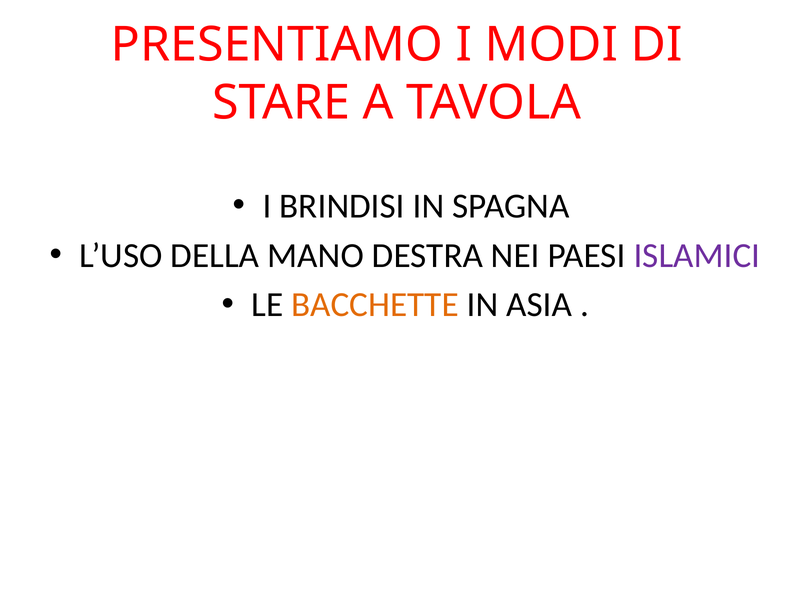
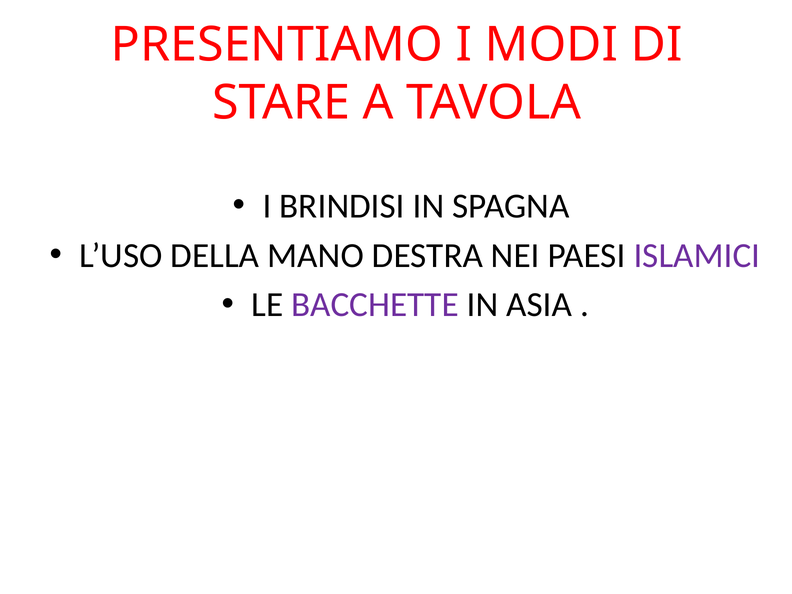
BACCHETTE colour: orange -> purple
